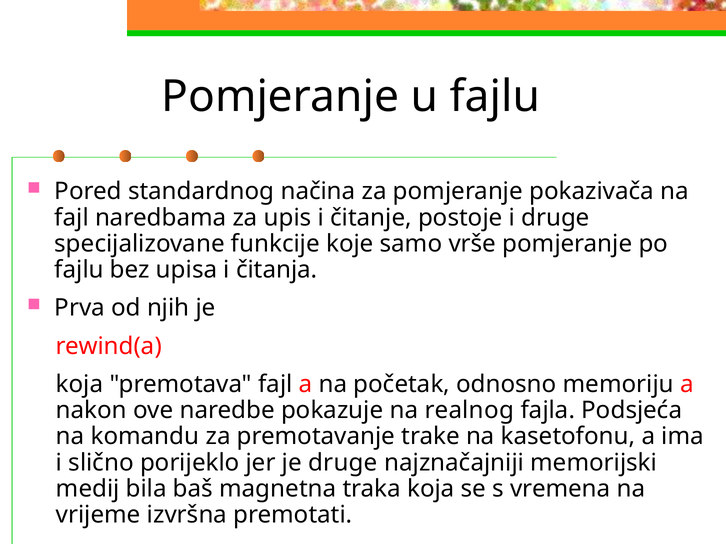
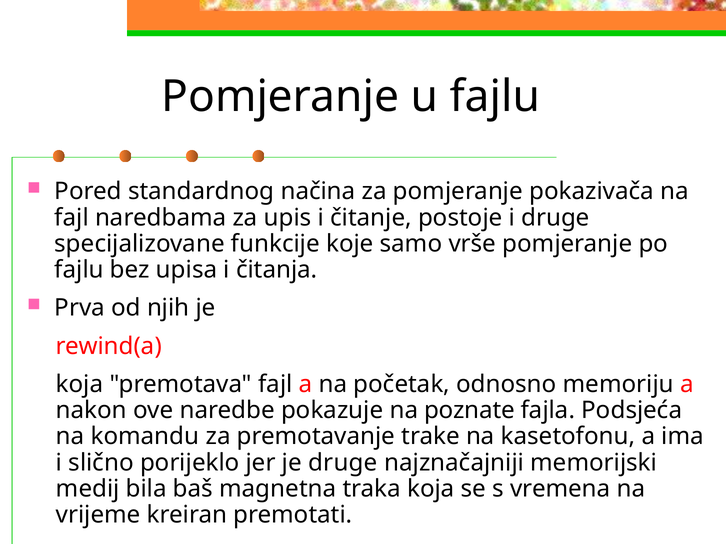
realnog: realnog -> poznate
izvršna: izvršna -> kreiran
